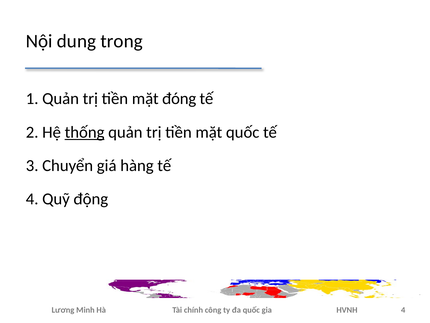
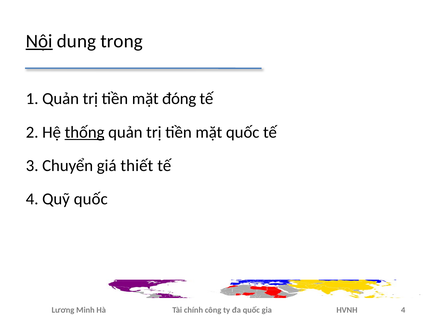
Nội underline: none -> present
hàng: hàng -> thiết
Quỹ động: động -> quốc
